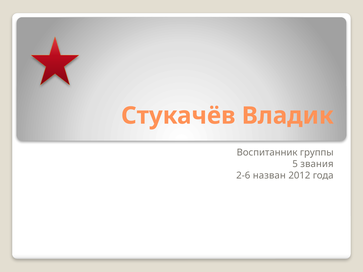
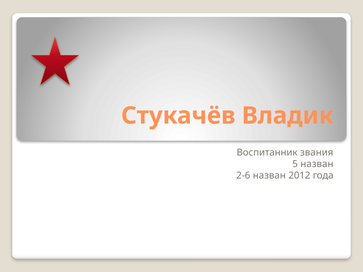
группы: группы -> звания
5 звания: звания -> назван
